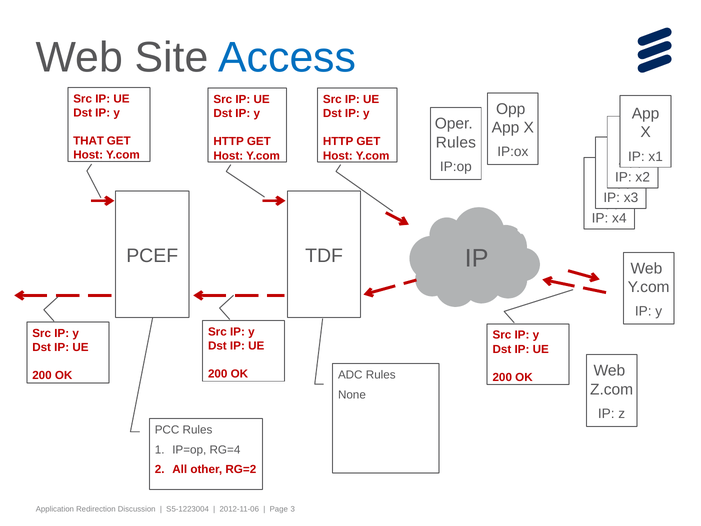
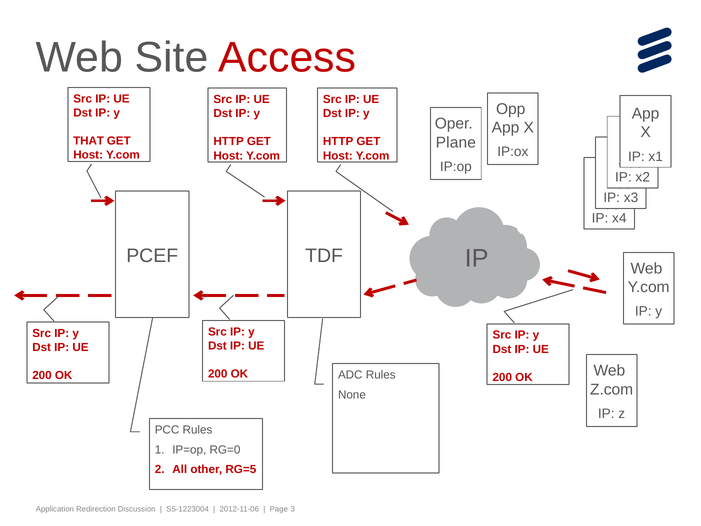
Access colour: blue -> red
Rules at (456, 142): Rules -> Plane
RG=4: RG=4 -> RG=0
RG=2: RG=2 -> RG=5
